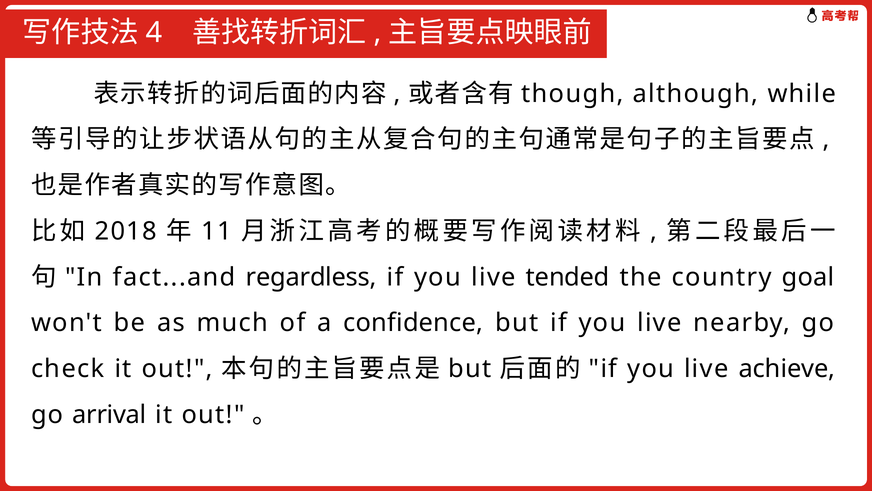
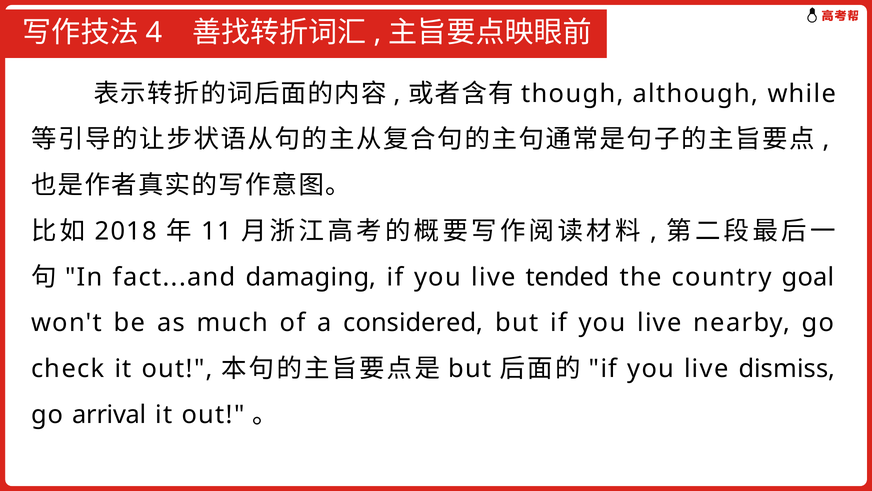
regardless: regardless -> damaging
confidence: confidence -> considered
achieve: achieve -> dismiss
